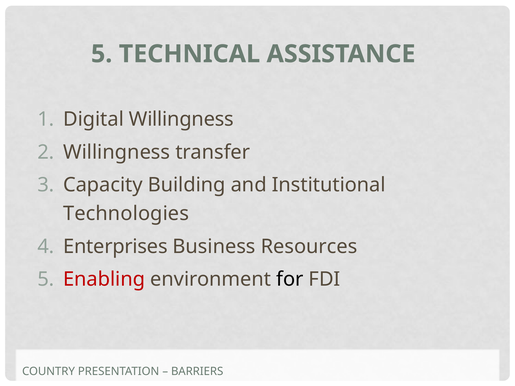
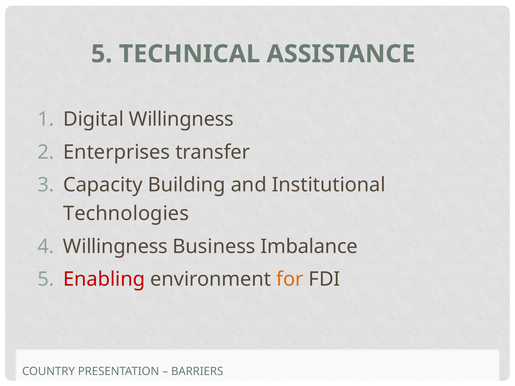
Willingness at (117, 152): Willingness -> Enterprises
Enterprises at (115, 247): Enterprises -> Willingness
Resources: Resources -> Imbalance
for colour: black -> orange
